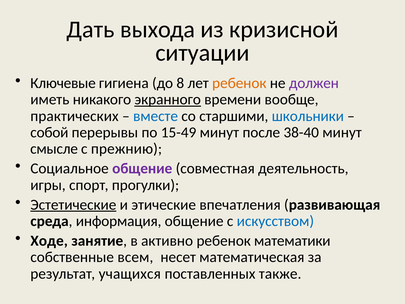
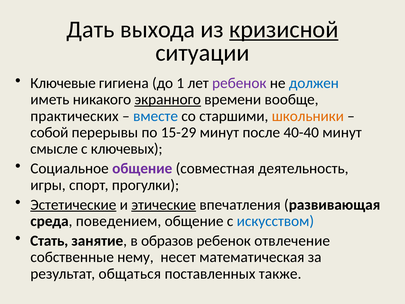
кризисной underline: none -> present
8: 8 -> 1
ребенок at (239, 83) colour: orange -> purple
должен colour: purple -> blue
школьники colour: blue -> orange
15-49: 15-49 -> 15-29
38-40: 38-40 -> 40-40
прежнию: прежнию -> ключевых
этические underline: none -> present
информация: информация -> поведением
Ходе: Ходе -> Стать
активно: активно -> образов
математики: математики -> отвлечение
всем: всем -> нему
учащихся: учащихся -> общаться
